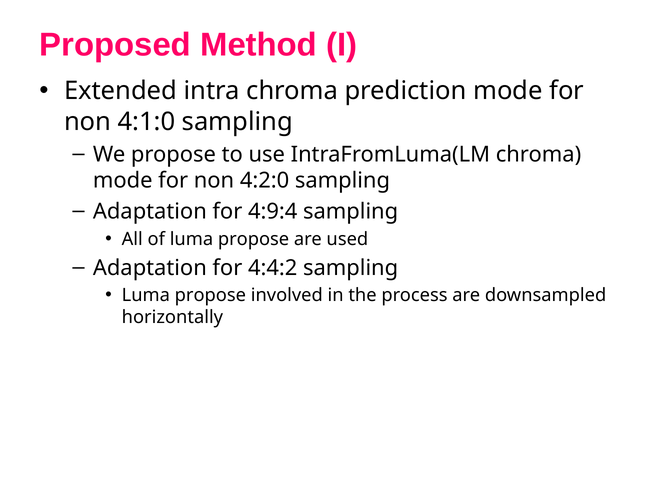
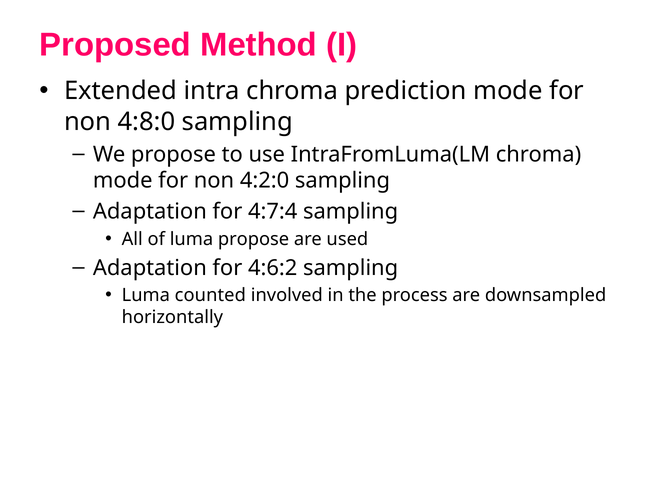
4:1:0: 4:1:0 -> 4:8:0
4:9:4: 4:9:4 -> 4:7:4
4:4:2: 4:4:2 -> 4:6:2
propose at (210, 295): propose -> counted
